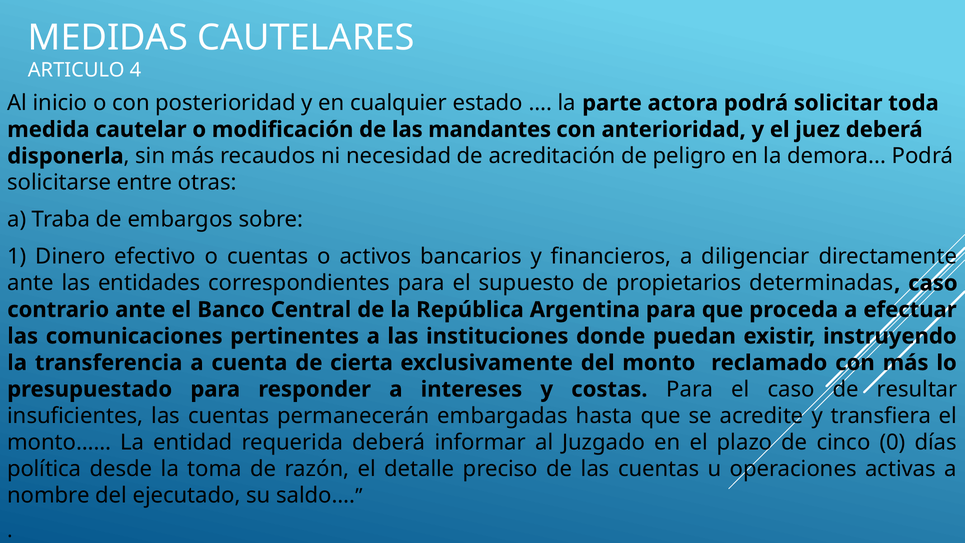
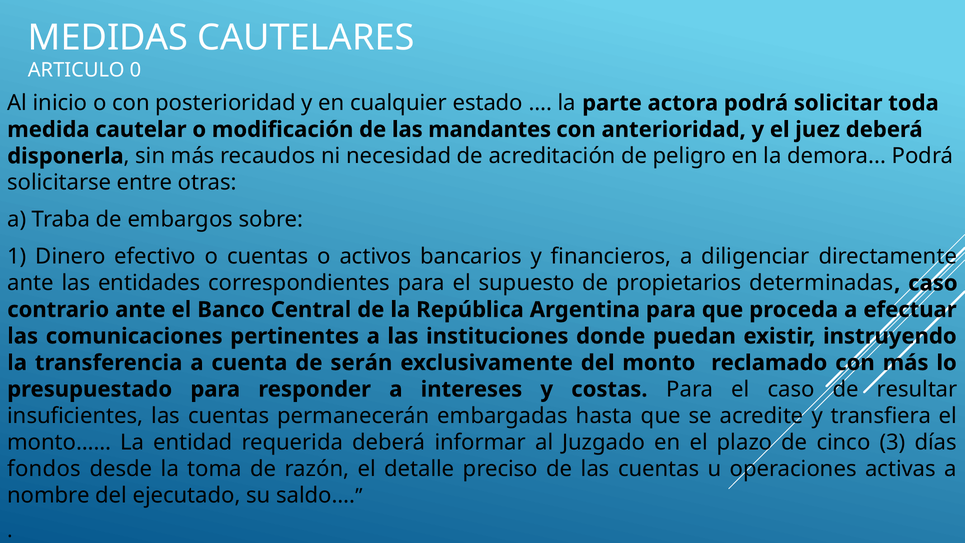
4: 4 -> 0
cierta: cierta -> serán
0: 0 -> 3
política: política -> fondos
